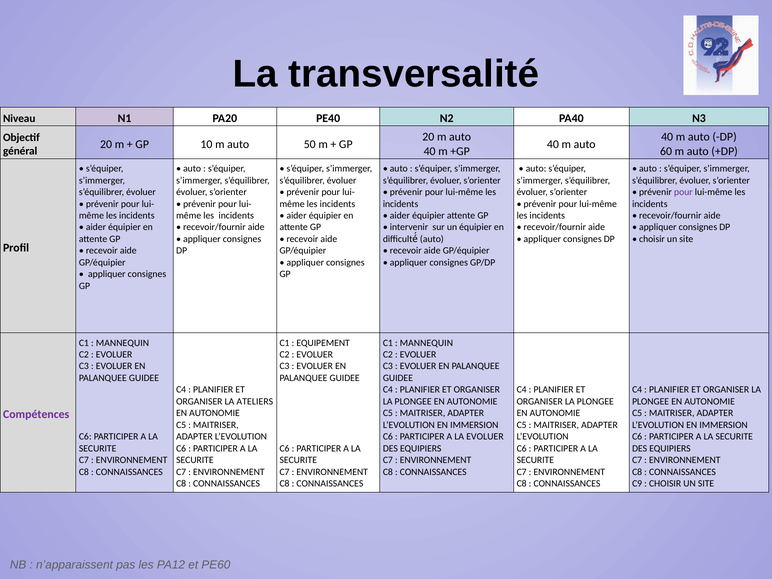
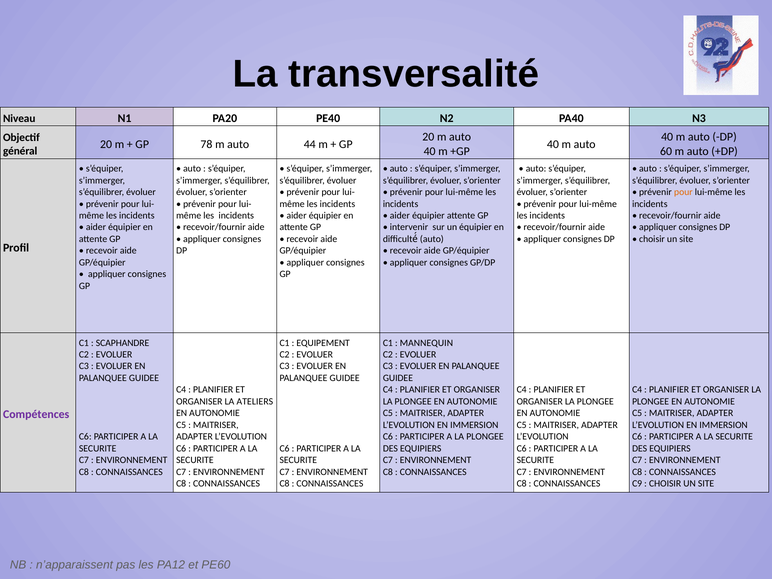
10: 10 -> 78
50: 50 -> 44
pour at (683, 192) colour: purple -> orange
MANNEQUIN at (122, 343): MANNEQUIN -> SCAPHANDRE
A LA EVOLUER: EVOLUER -> PLONGEE
